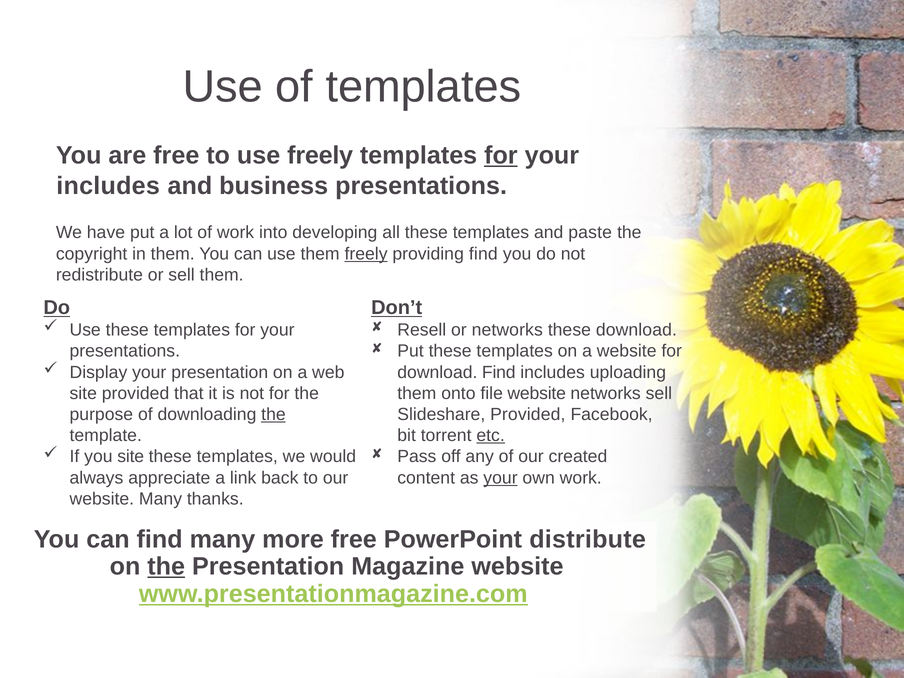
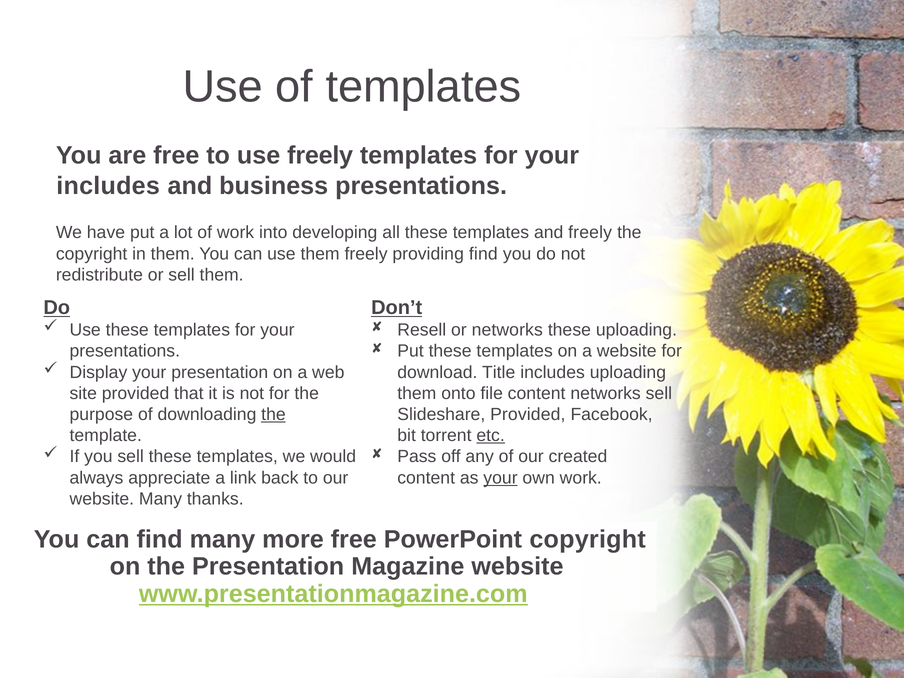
for at (501, 156) underline: present -> none
and paste: paste -> freely
freely at (366, 254) underline: present -> none
these download: download -> uploading
download Find: Find -> Title
file website: website -> content
you site: site -> sell
PowerPoint distribute: distribute -> copyright
the at (166, 567) underline: present -> none
